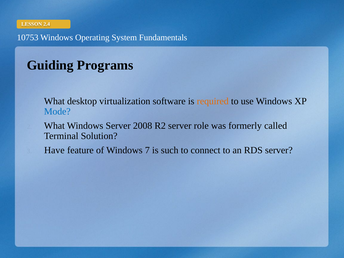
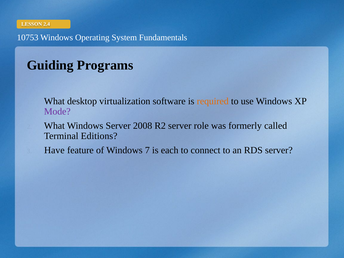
Mode colour: blue -> purple
Solution: Solution -> Editions
such: such -> each
